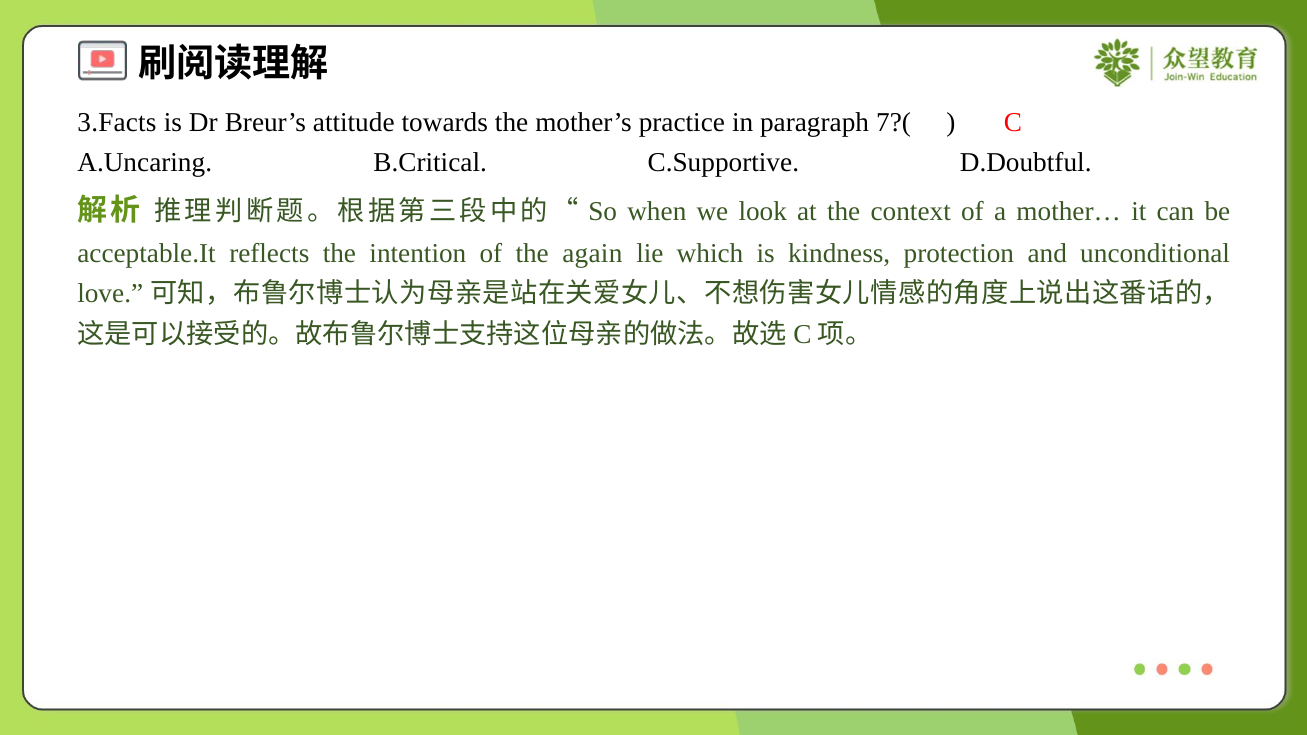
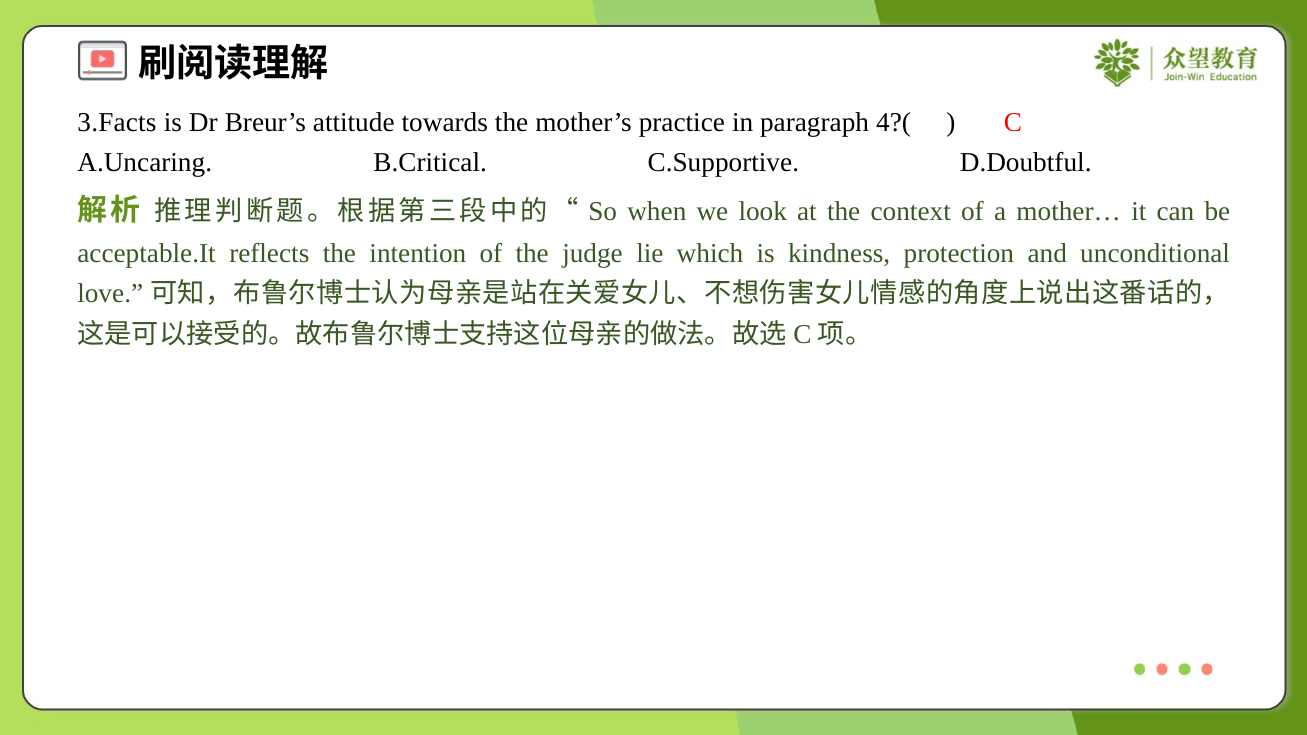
7?(: 7?( -> 4?(
again: again -> judge
